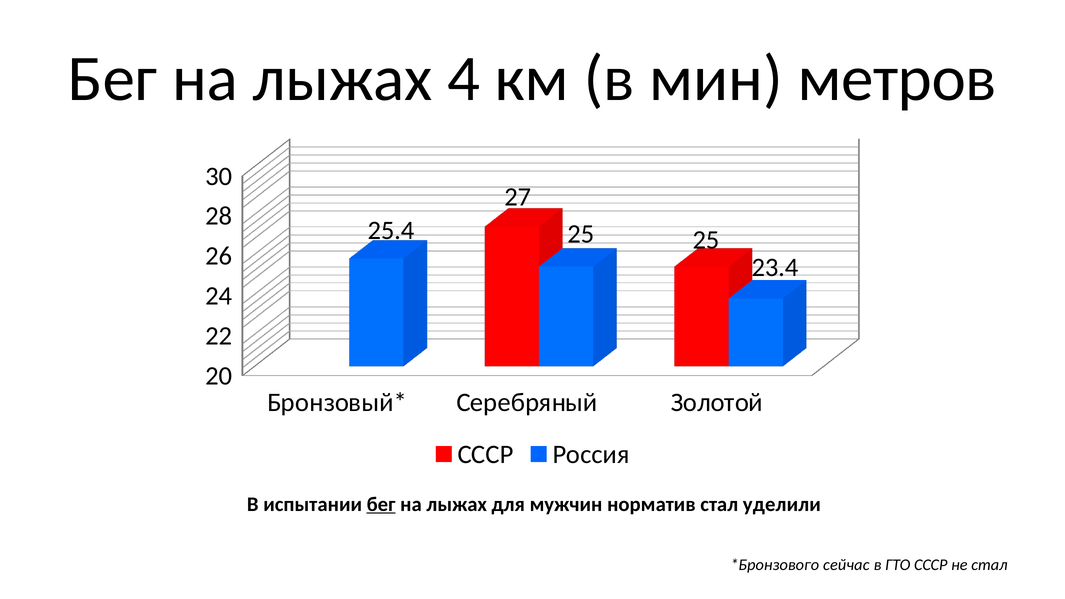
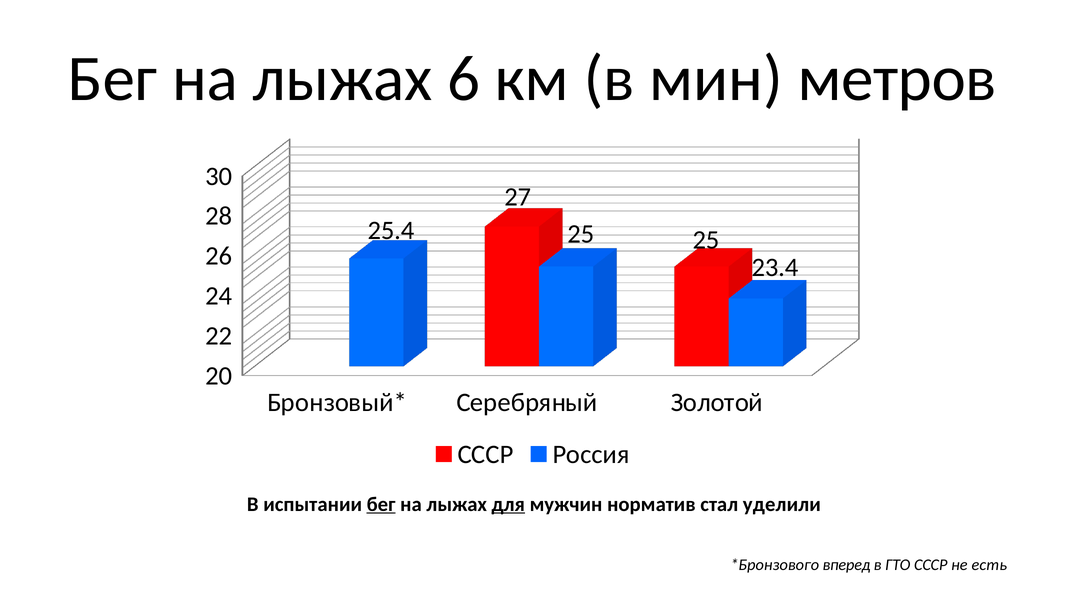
4: 4 -> 6
для underline: none -> present
сейчас: сейчас -> вперед
не стал: стал -> есть
